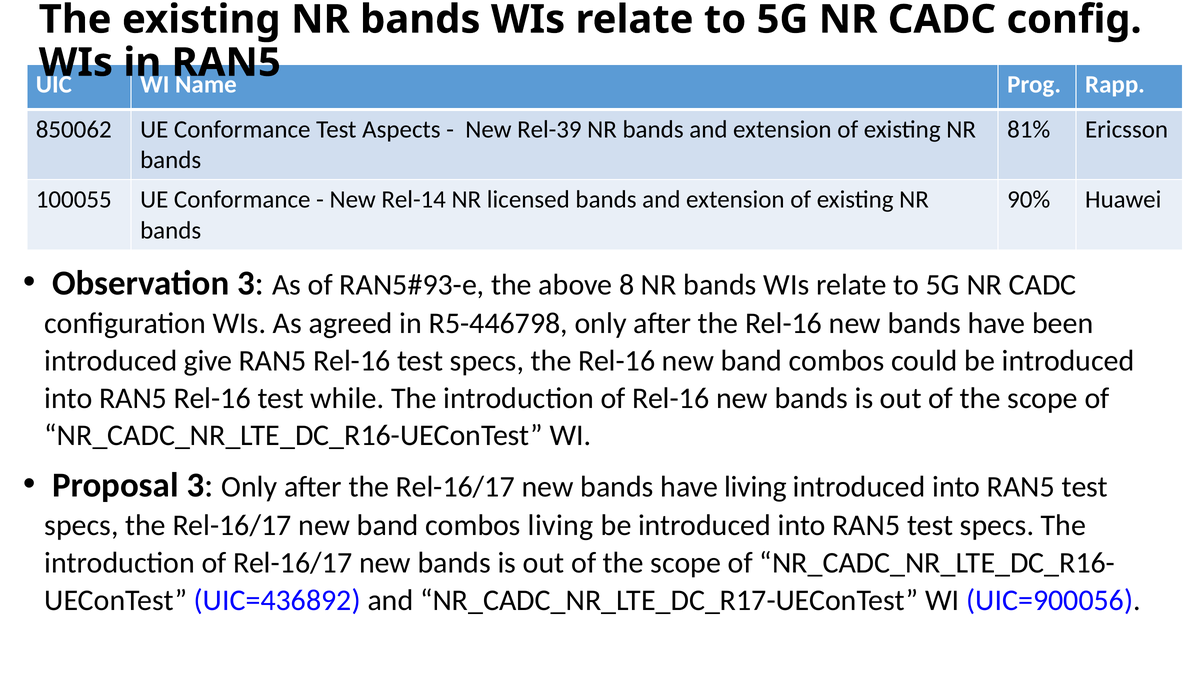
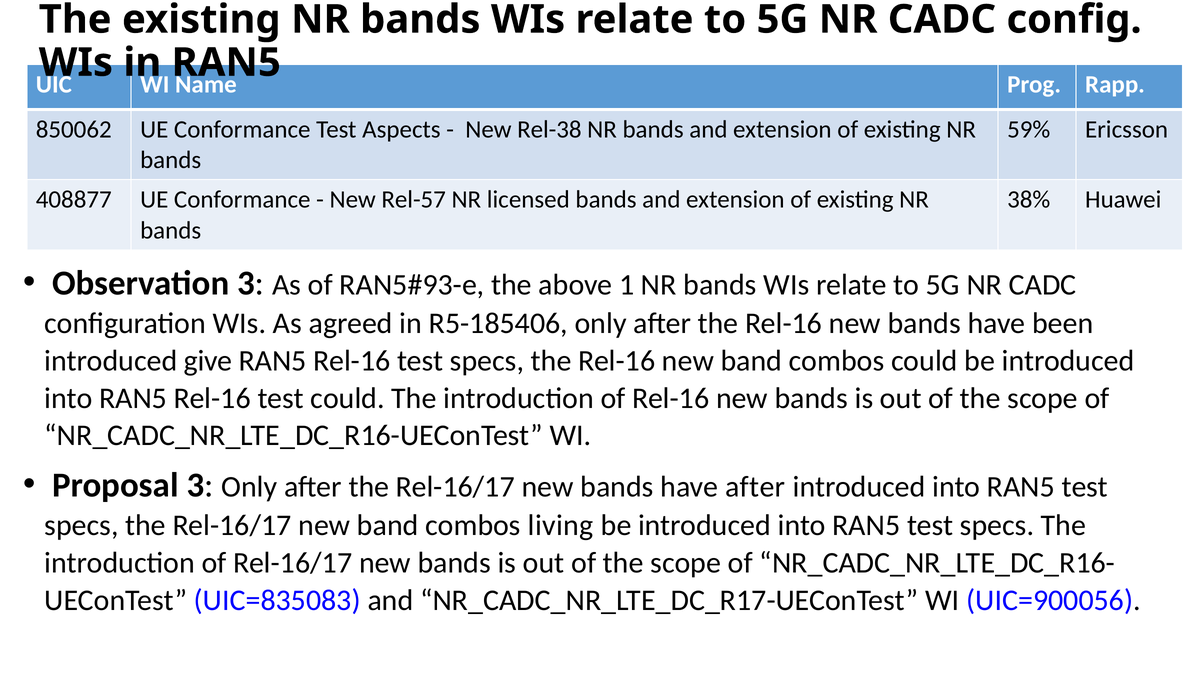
Rel-39: Rel-39 -> Rel-38
81%: 81% -> 59%
100055: 100055 -> 408877
Rel-14: Rel-14 -> Rel-57
90%: 90% -> 38%
8: 8 -> 1
R5-446798: R5-446798 -> R5-185406
test while: while -> could
have living: living -> after
UIC=436892: UIC=436892 -> UIC=835083
